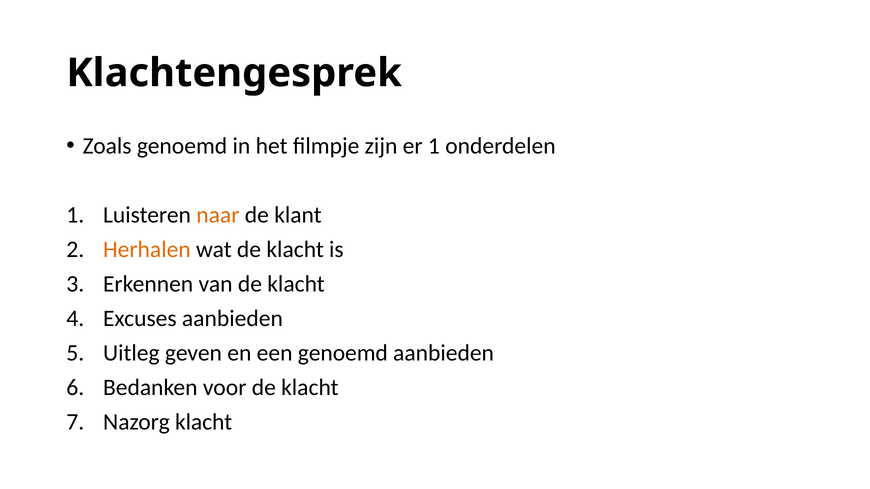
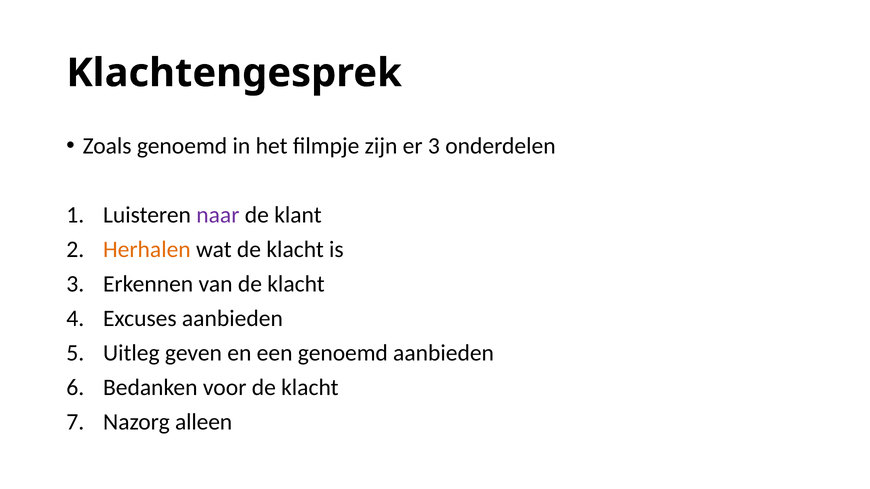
er 1: 1 -> 3
naar colour: orange -> purple
Nazorg klacht: klacht -> alleen
